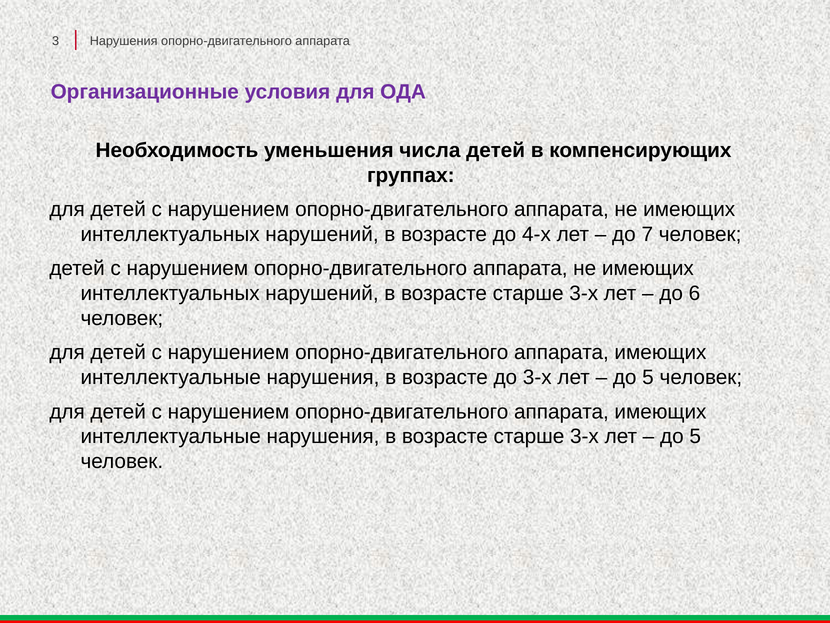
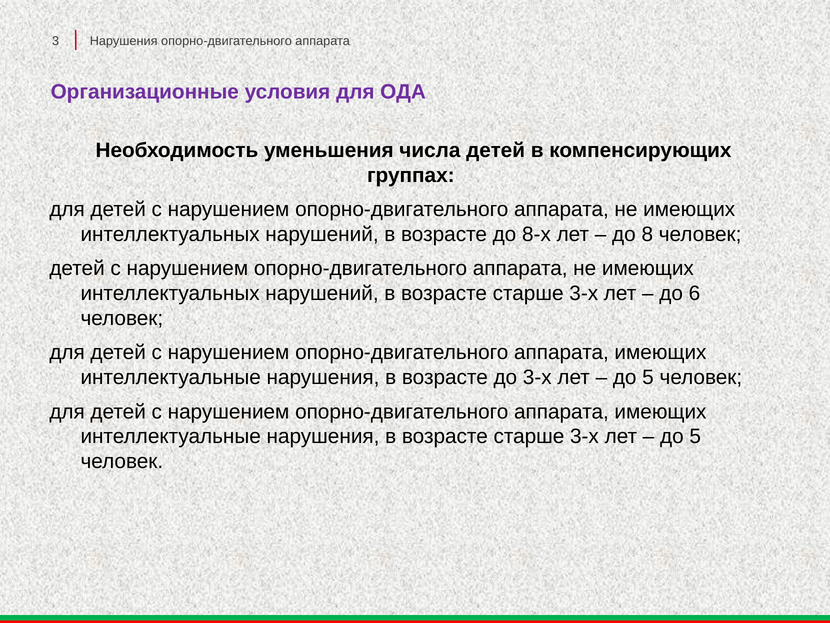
4-х: 4-х -> 8-х
7: 7 -> 8
